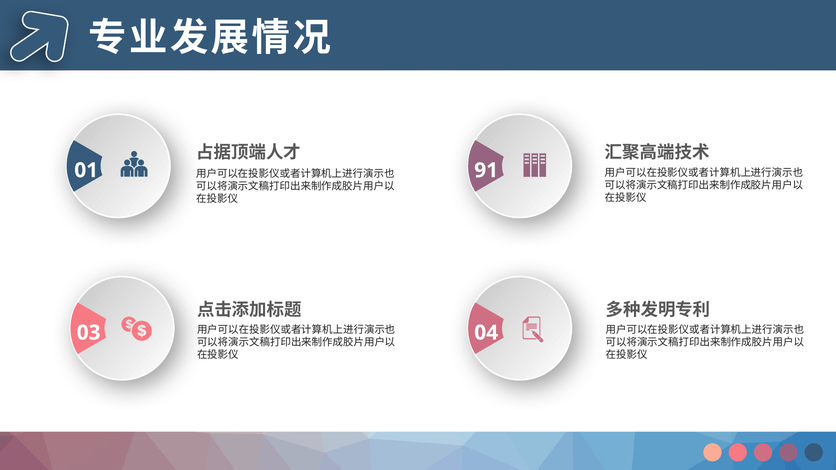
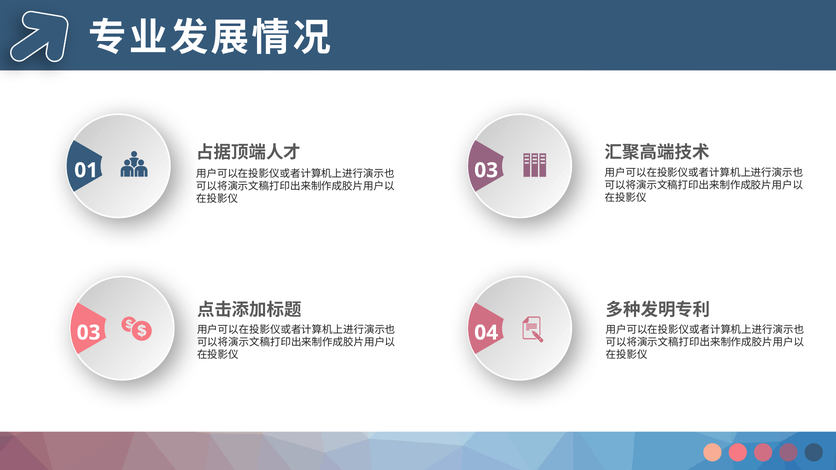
01 91: 91 -> 03
